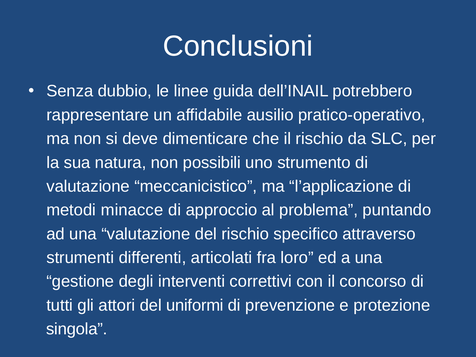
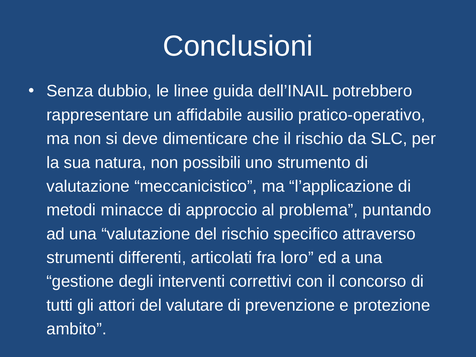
uniformi: uniformi -> valutare
singola: singola -> ambito
